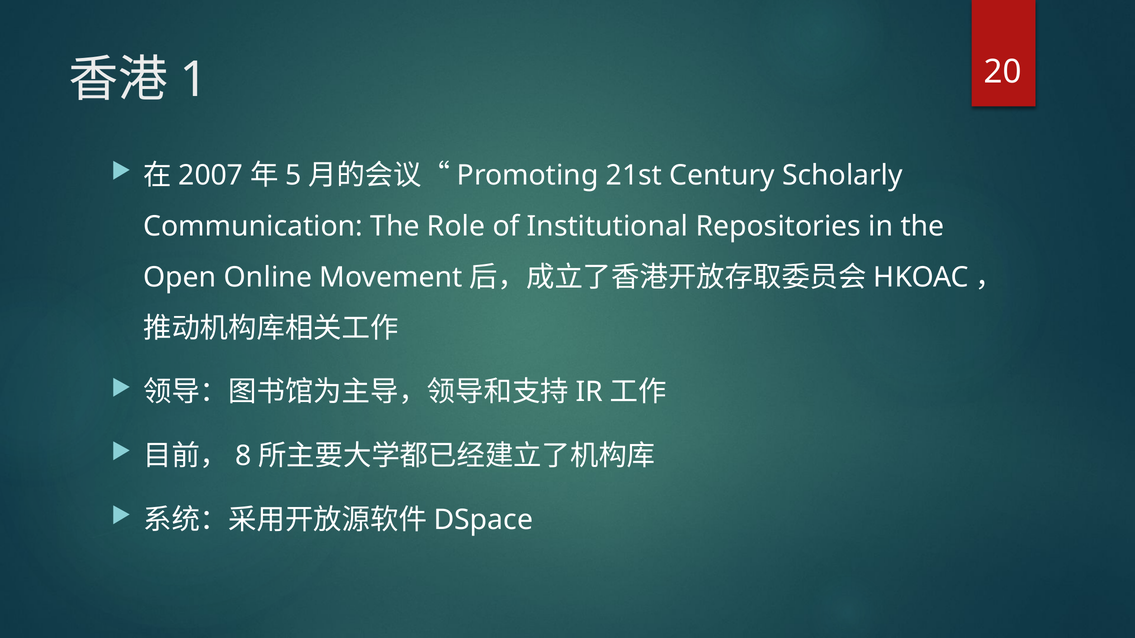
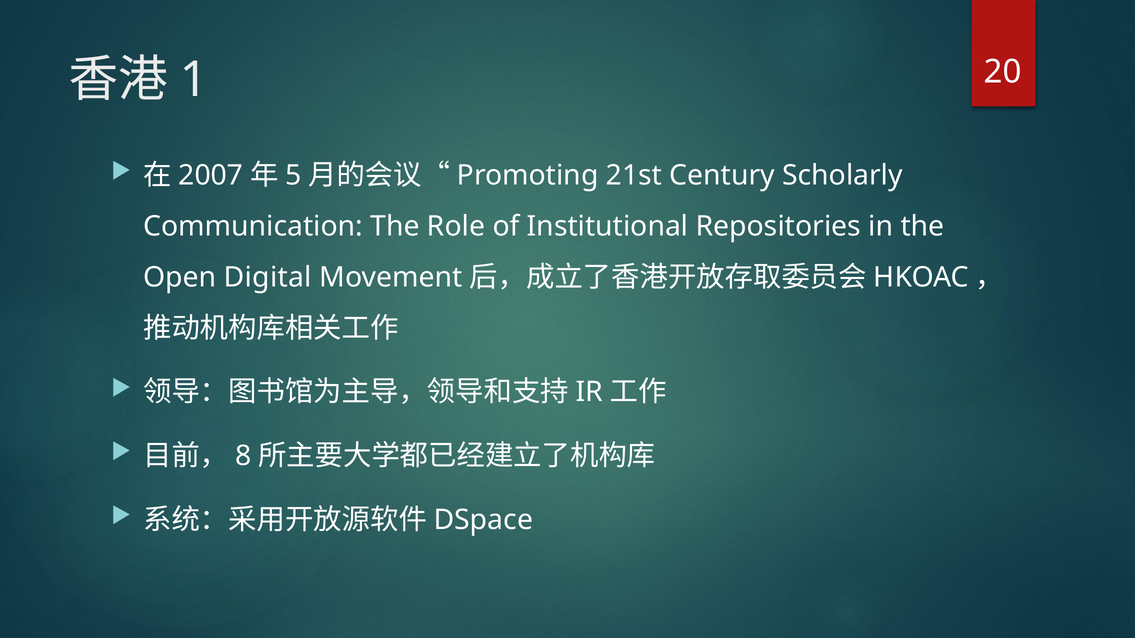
Online: Online -> Digital
